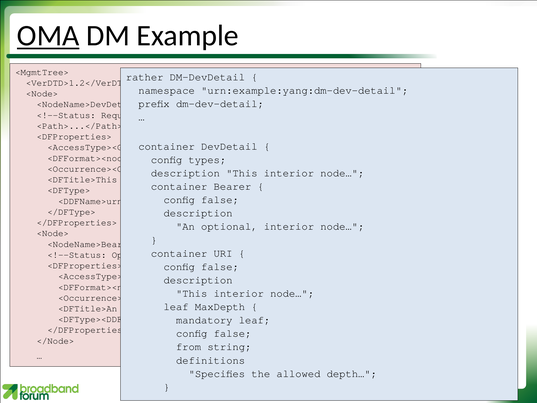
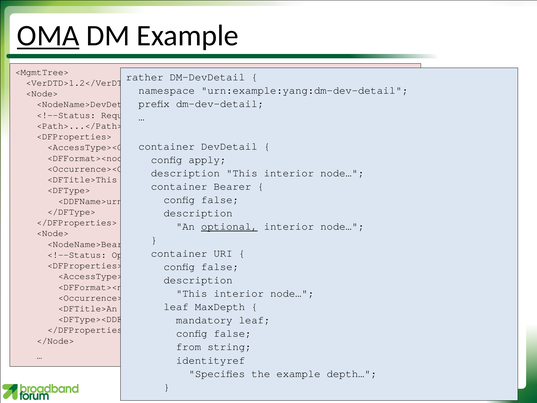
types: types -> apply
optional at (229, 226) underline: none -> present
definitions: definitions -> identityref
the allowed: allowed -> example
